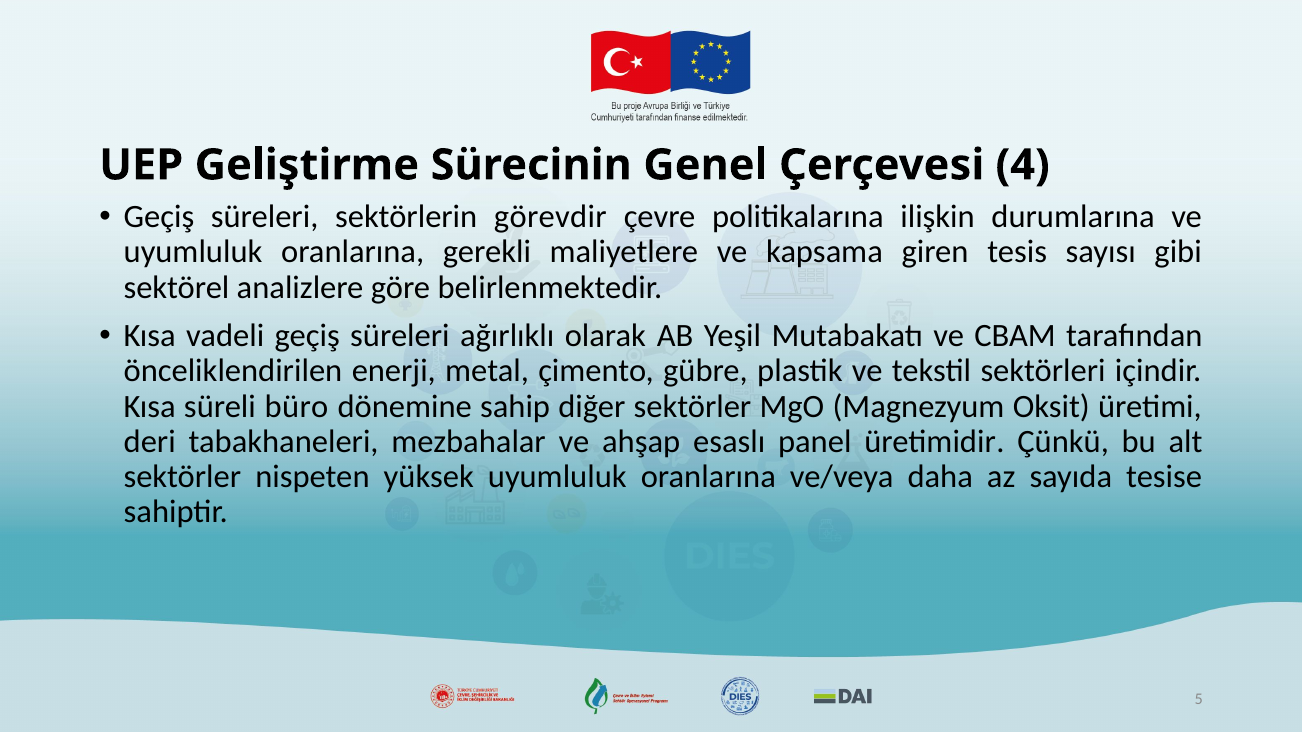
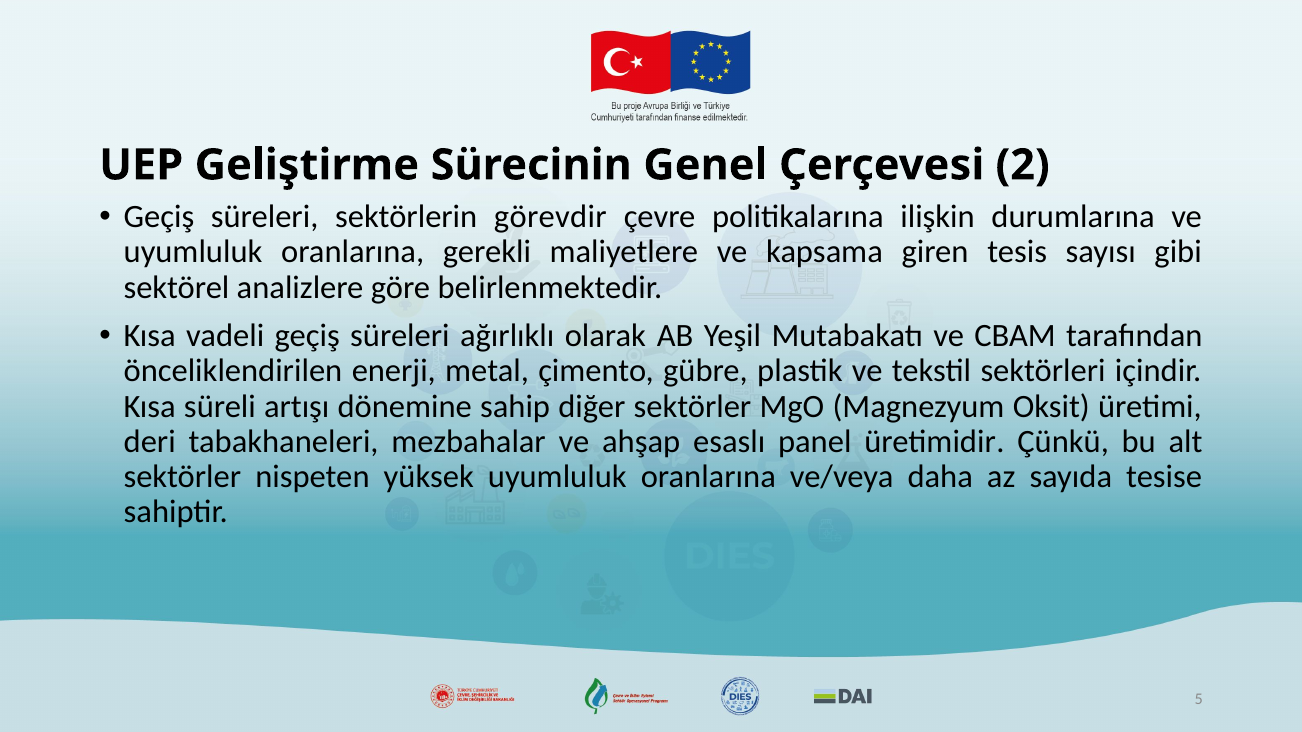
4: 4 -> 2
büro: büro -> artışı
